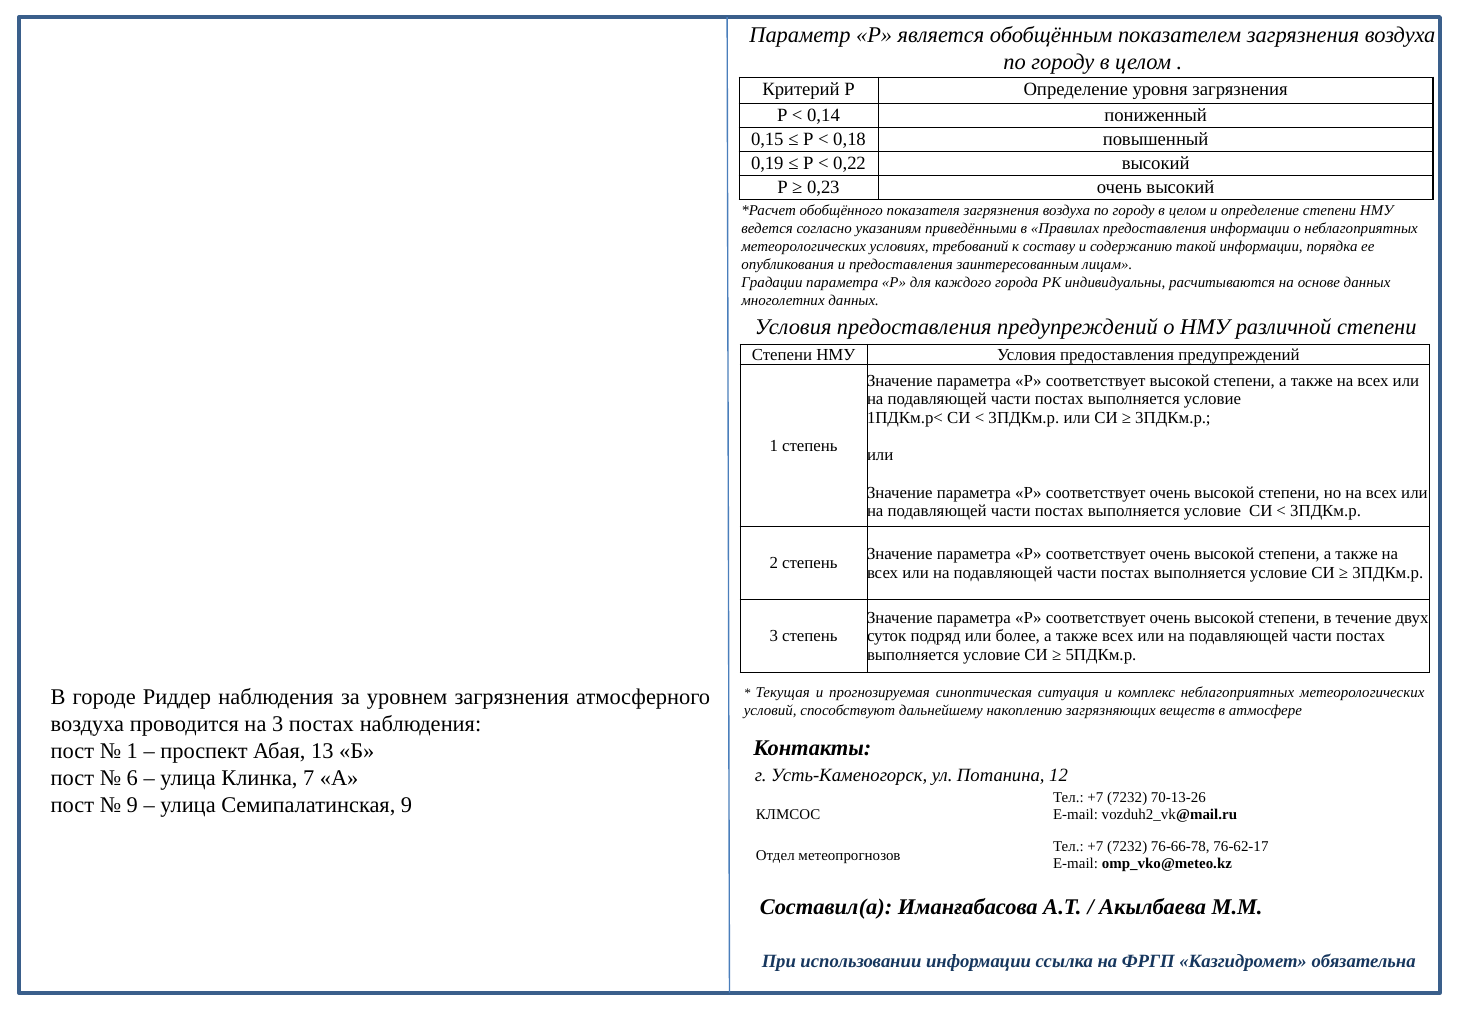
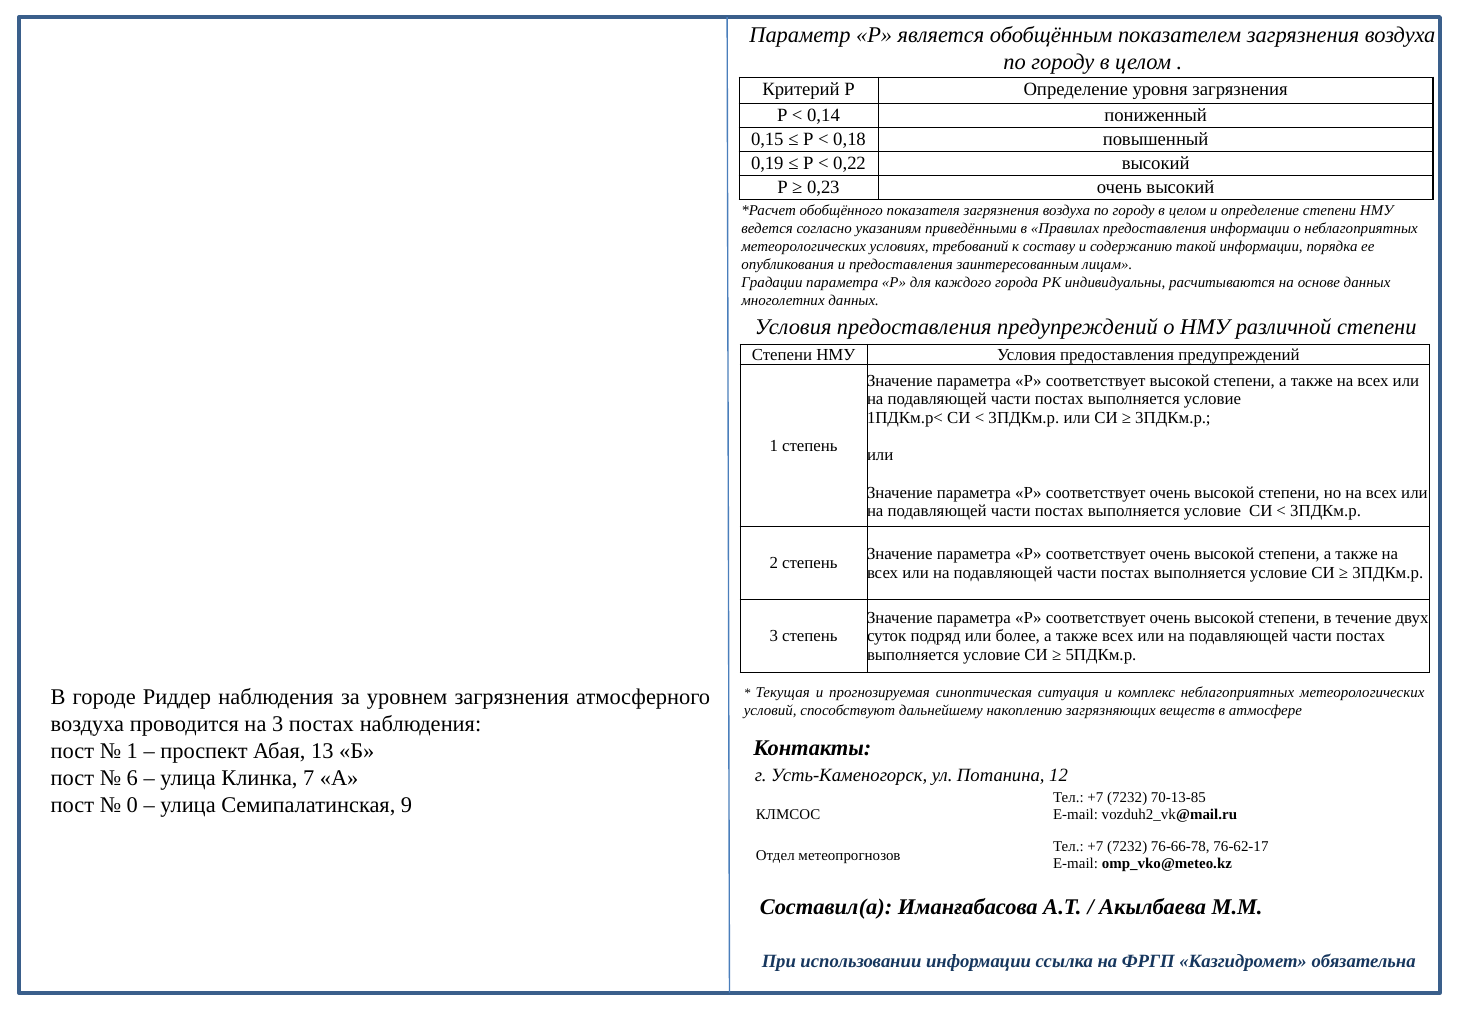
70-13-26: 70-13-26 -> 70-13-85
9 at (132, 805): 9 -> 0
